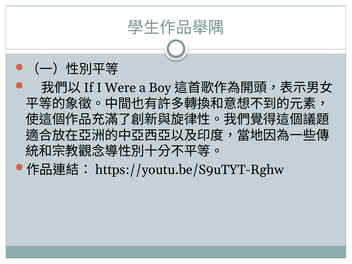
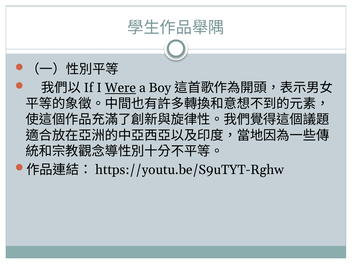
Were underline: none -> present
